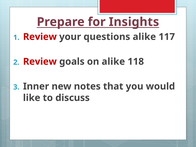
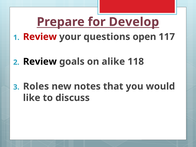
Insights: Insights -> Develop
questions alike: alike -> open
Review at (40, 62) colour: red -> black
Inner: Inner -> Roles
